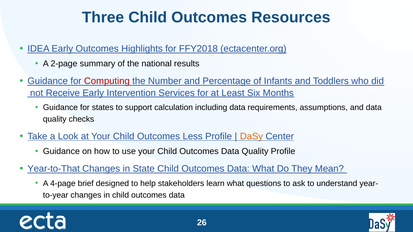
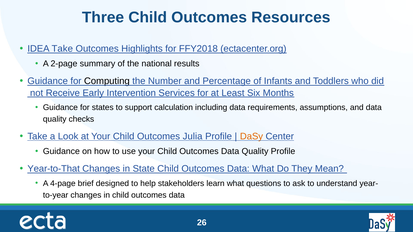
IDEA Early: Early -> Take
Computing colour: red -> black
Less: Less -> Julia
